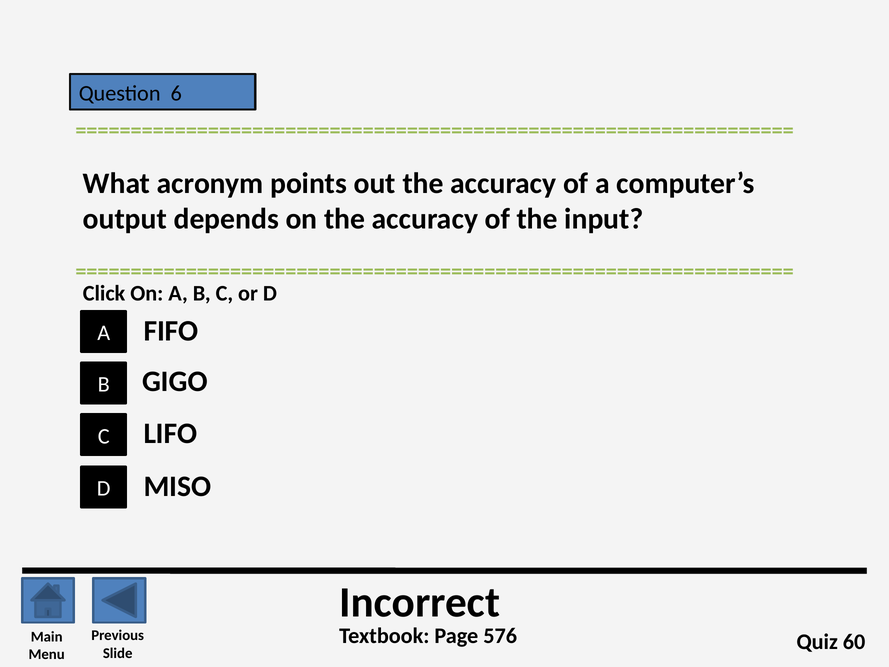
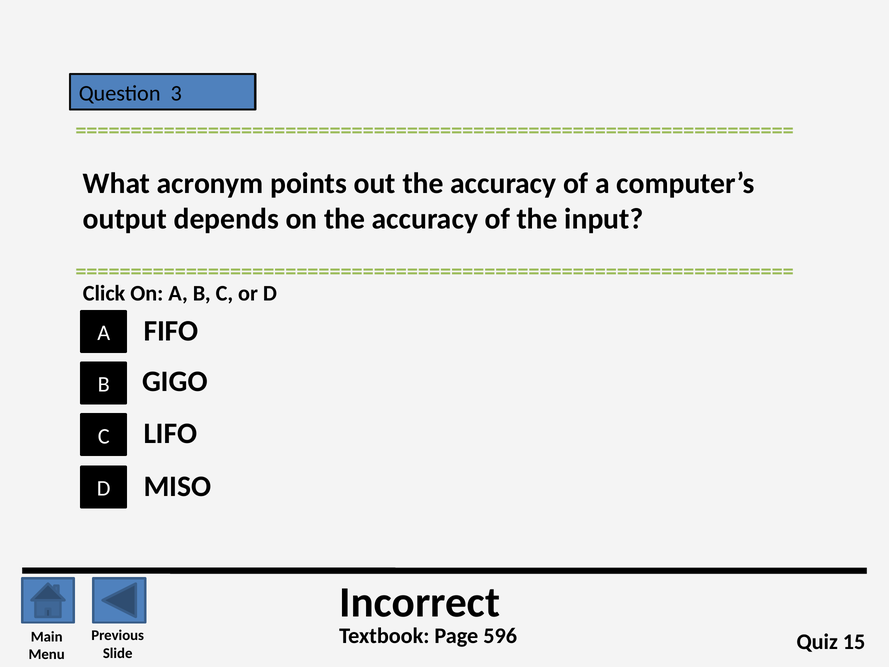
6: 6 -> 3
576: 576 -> 596
60: 60 -> 15
